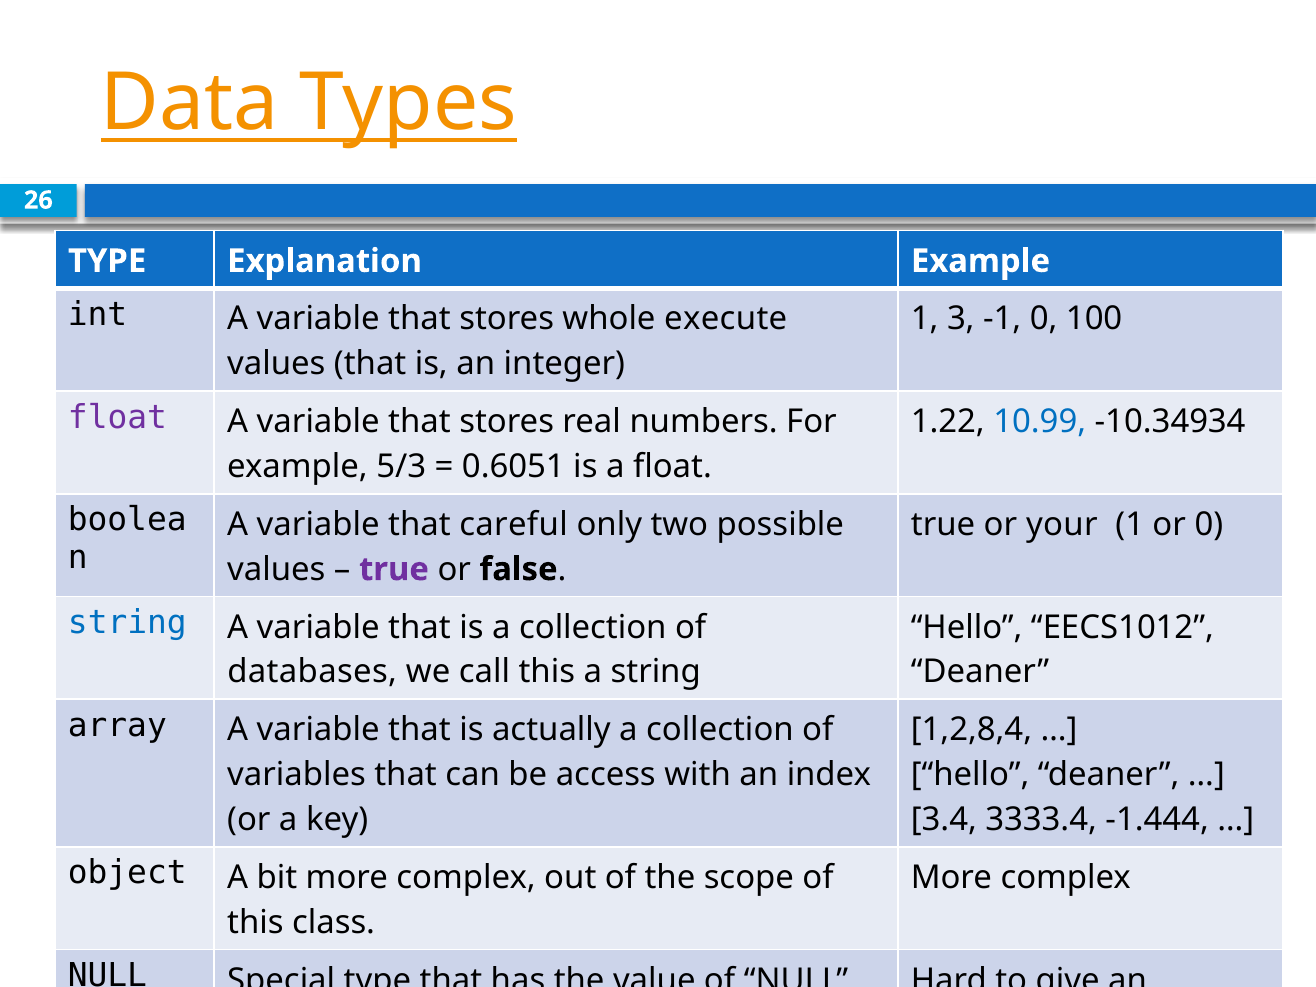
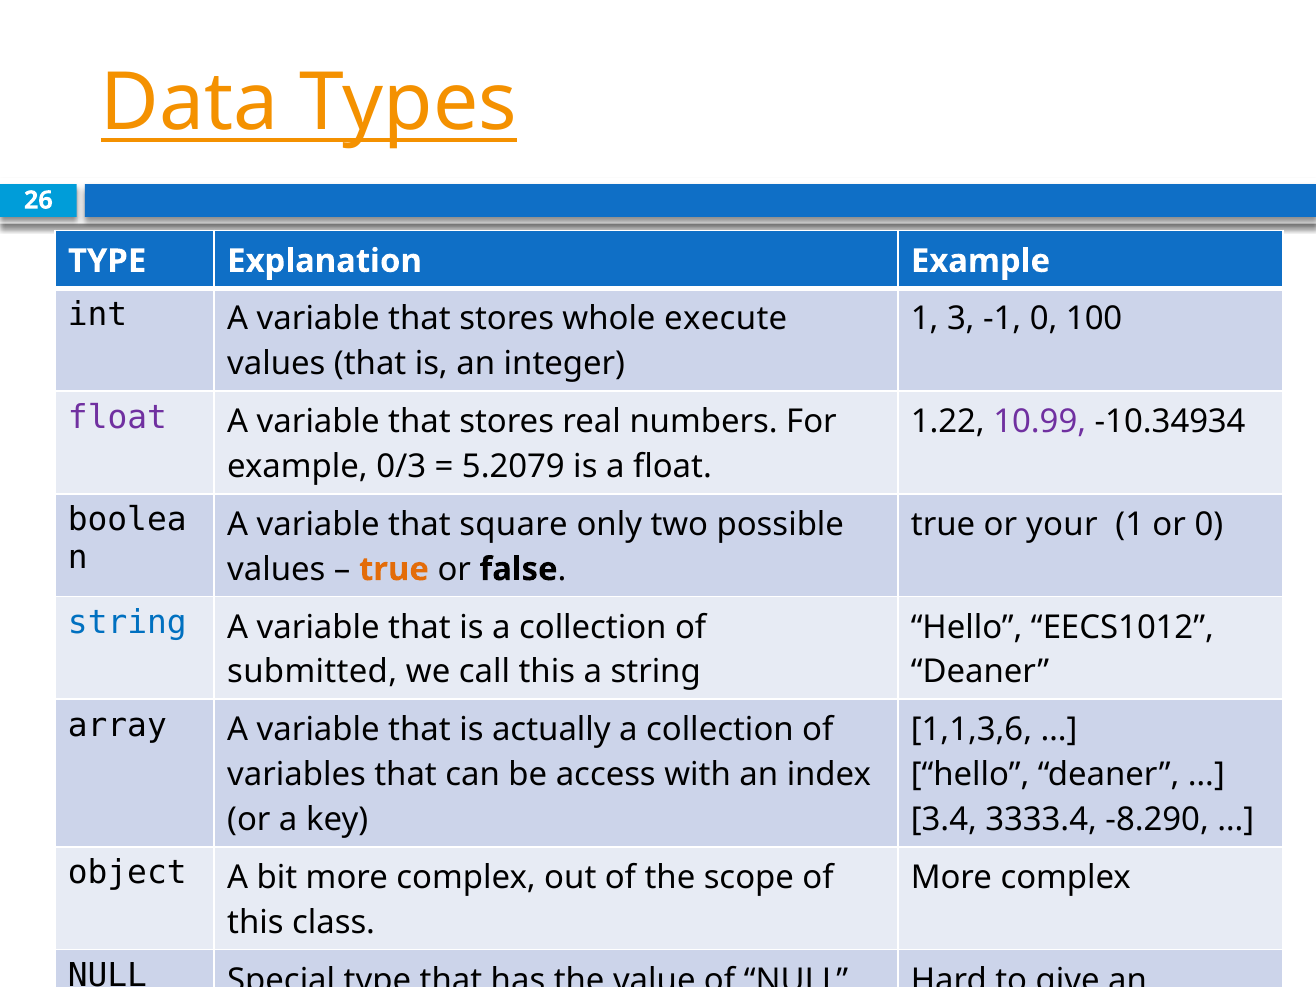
10.99 colour: blue -> purple
5/3: 5/3 -> 0/3
0.6051: 0.6051 -> 5.2079
careful: careful -> square
true at (394, 569) colour: purple -> orange
databases: databases -> submitted
1,2,8,4: 1,2,8,4 -> 1,1,3,6
-1.444: -1.444 -> -8.290
